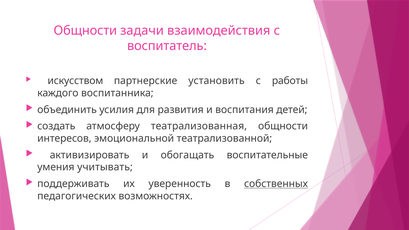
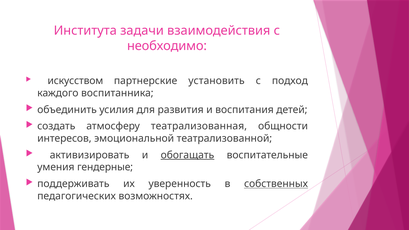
Общности at (85, 31): Общности -> Института
воспитатель: воспитатель -> необходимо
работы: работы -> подход
обогащать underline: none -> present
учитывать: учитывать -> гендерные
